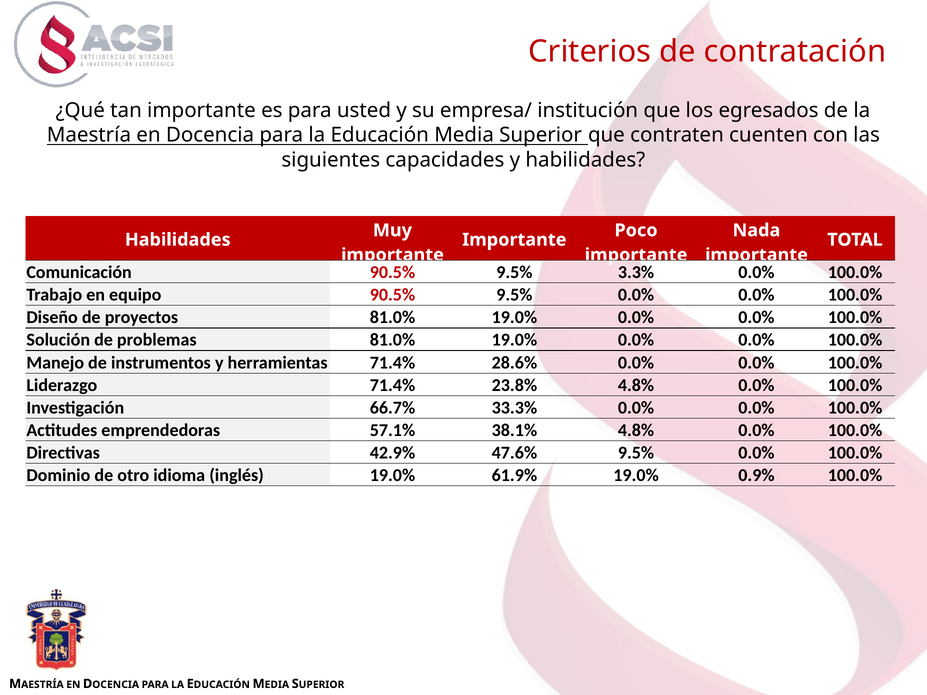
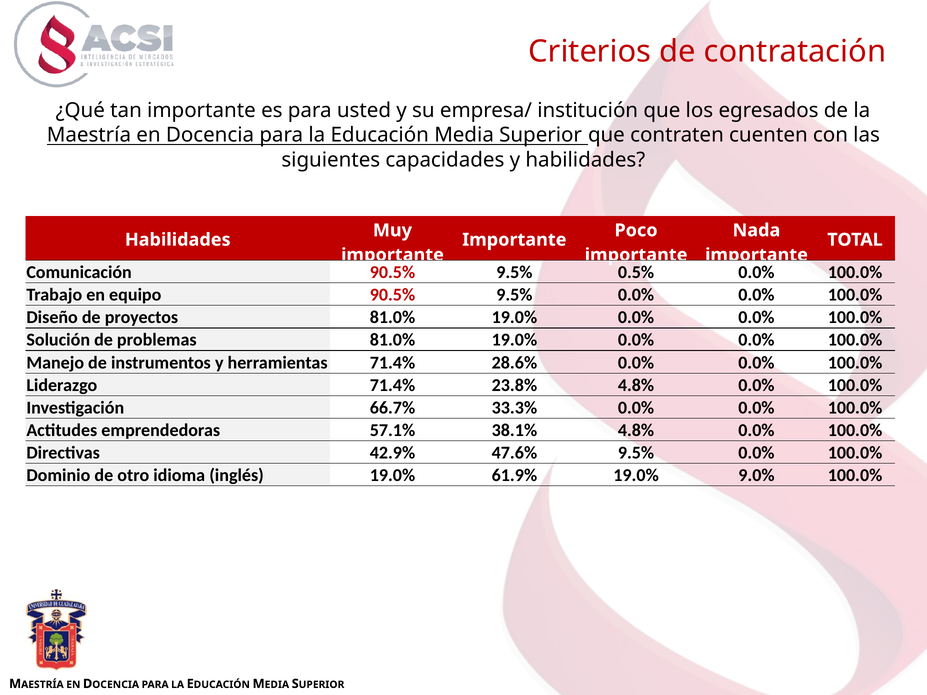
3.3%: 3.3% -> 0.5%
0.9%: 0.9% -> 9.0%
